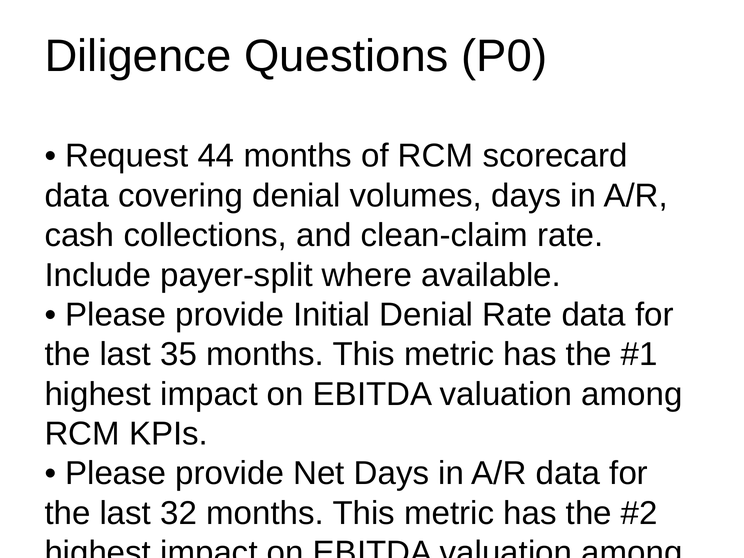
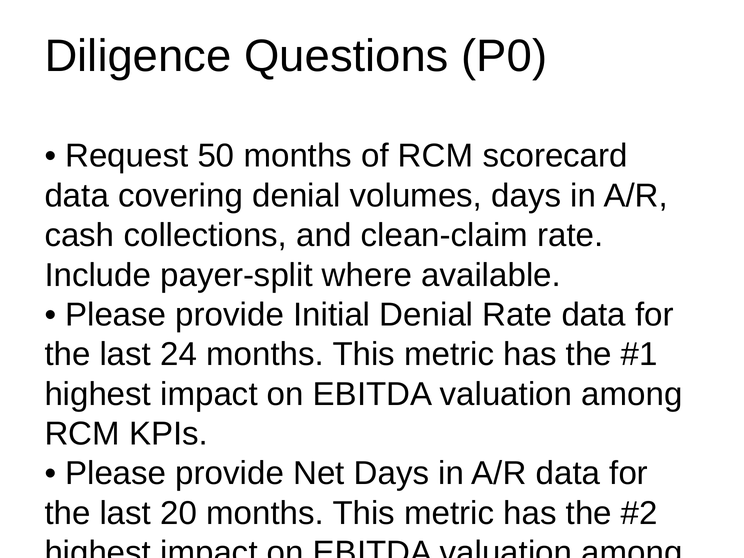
44: 44 -> 50
35: 35 -> 24
32: 32 -> 20
